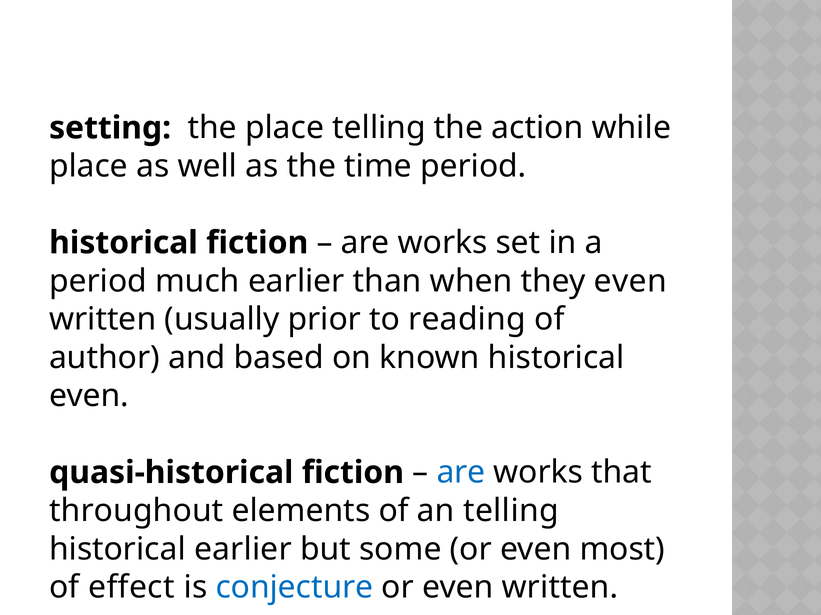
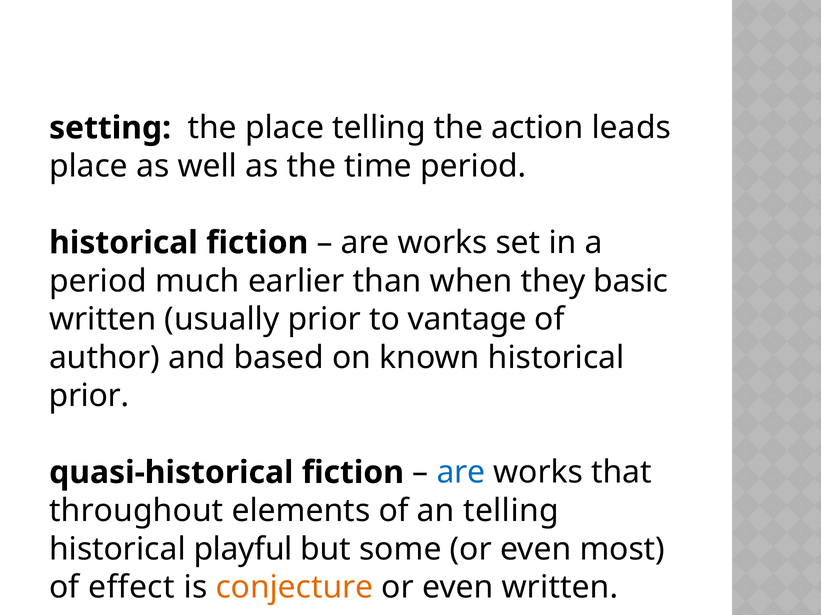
while: while -> leads
they even: even -> basic
reading: reading -> vantage
even at (89, 396): even -> prior
historical earlier: earlier -> playful
conjecture colour: blue -> orange
